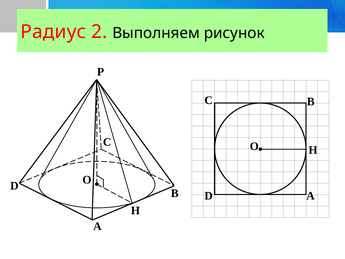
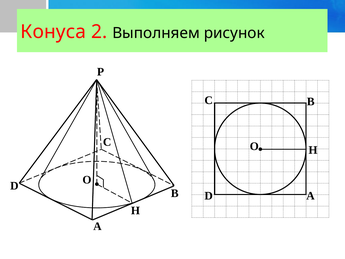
Радиус: Радиус -> Конуса
